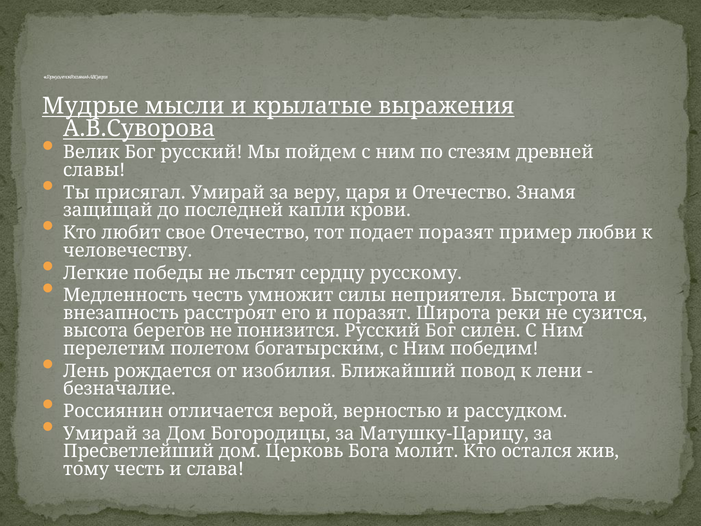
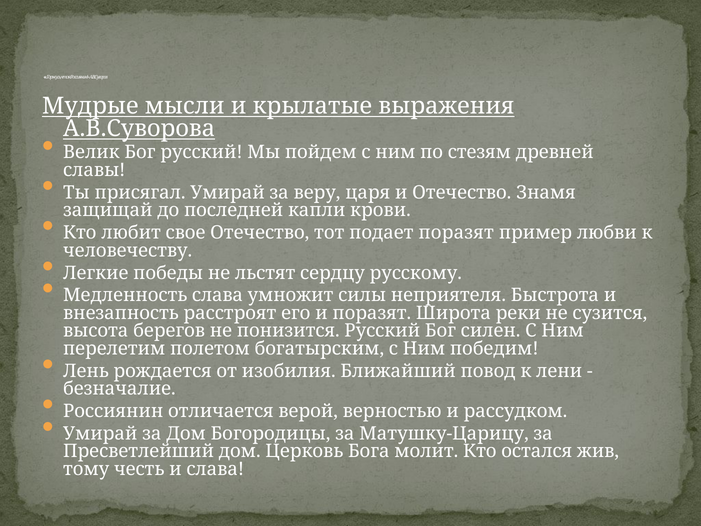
Медленность честь: честь -> слава
